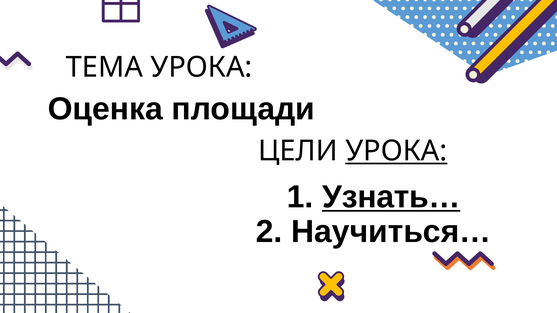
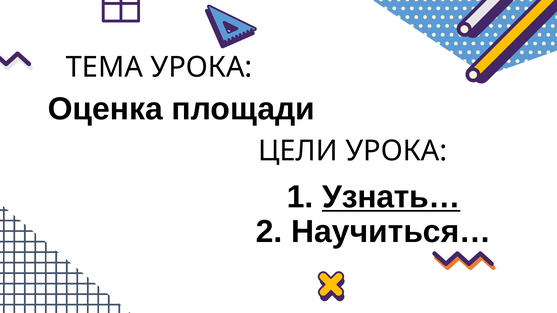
УРОКА at (396, 151) underline: present -> none
